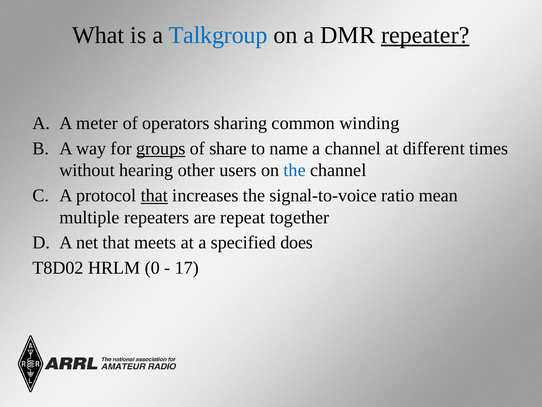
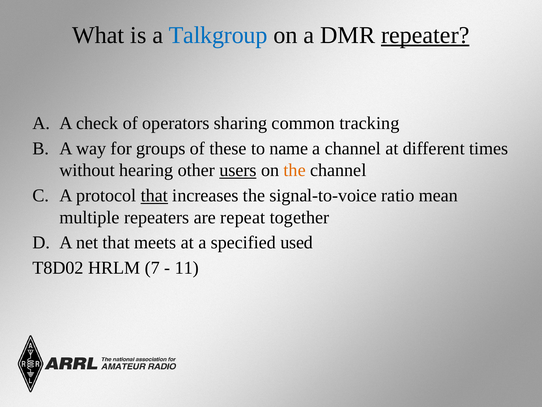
meter: meter -> check
winding: winding -> tracking
groups underline: present -> none
share: share -> these
users underline: none -> present
the at (295, 170) colour: blue -> orange
does: does -> used
0: 0 -> 7
17: 17 -> 11
